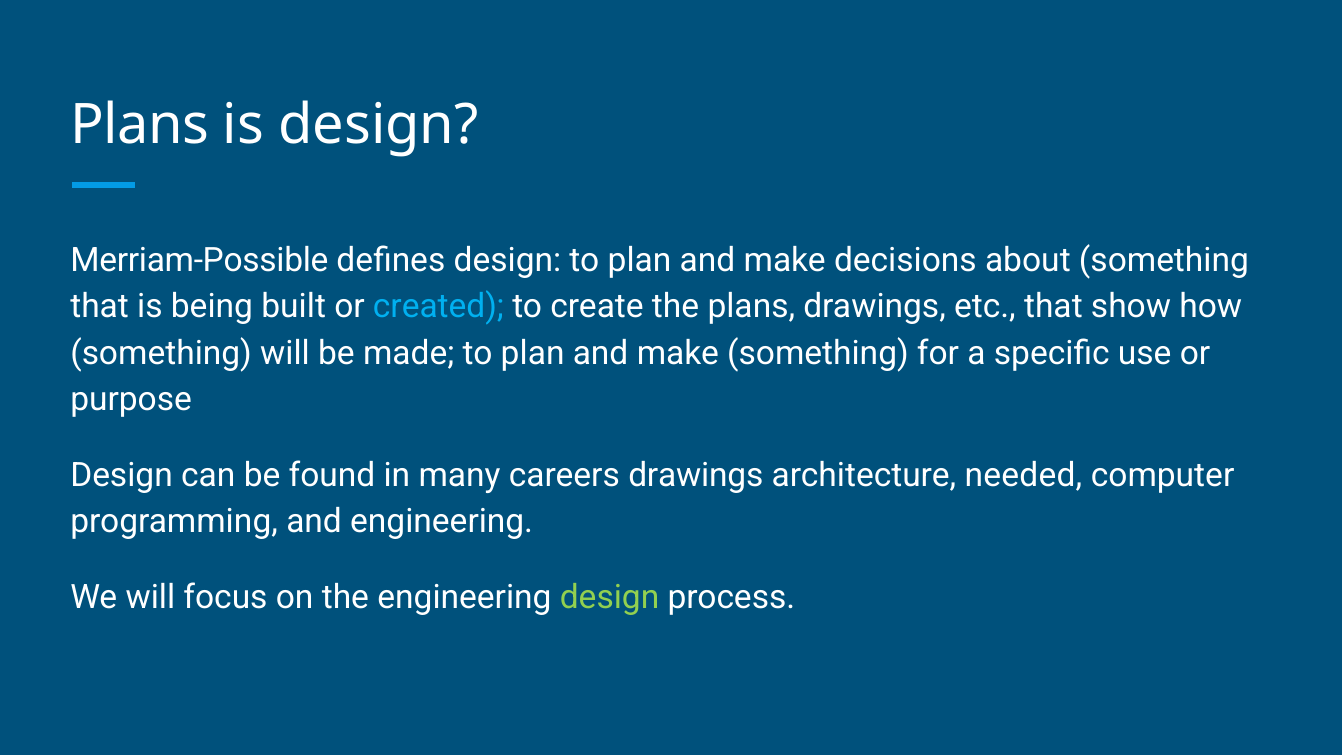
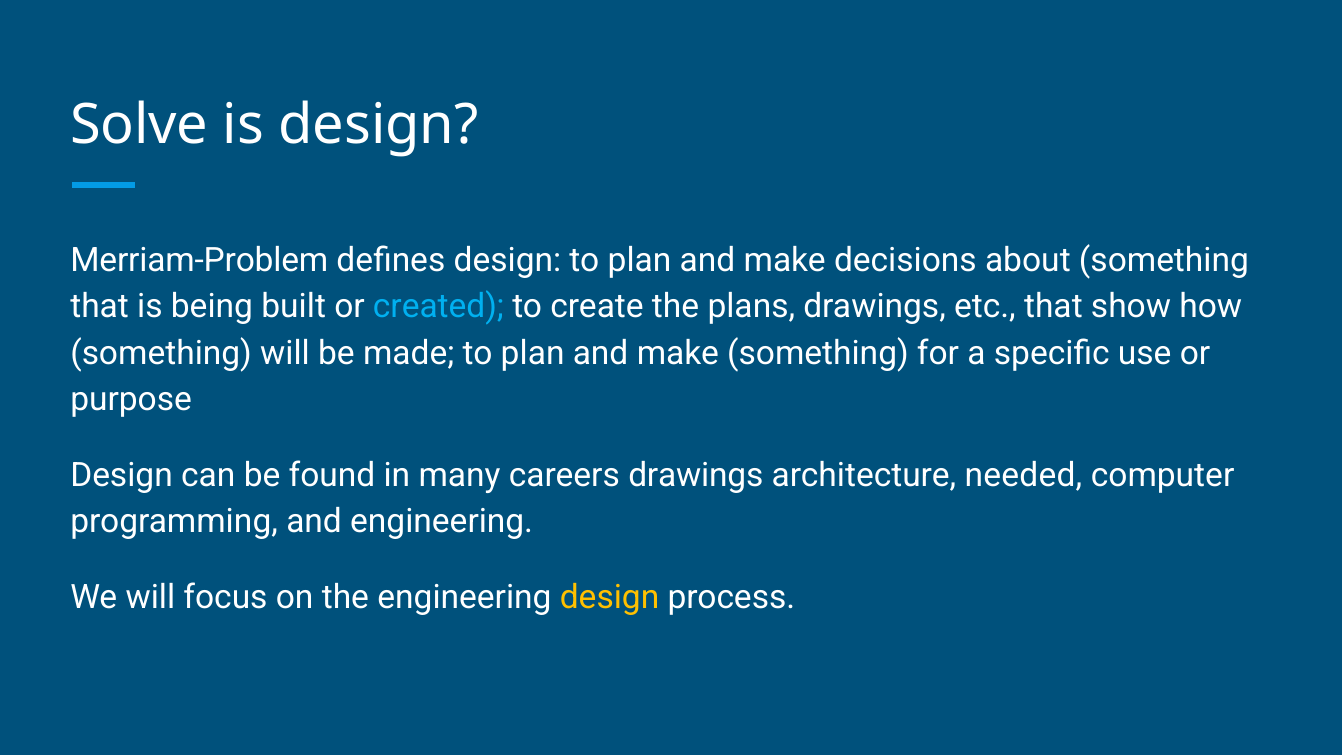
Plans at (140, 125): Plans -> Solve
Merriam-Possible: Merriam-Possible -> Merriam-Problem
design at (610, 598) colour: light green -> yellow
